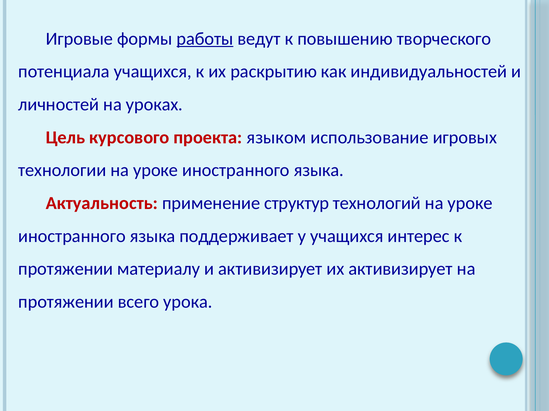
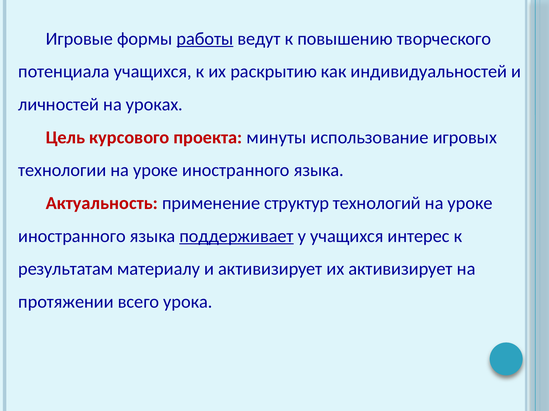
языком: языком -> минуты
поддерживает underline: none -> present
протяжении at (66, 269): протяжении -> результатам
